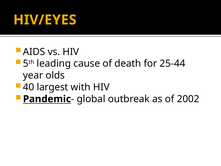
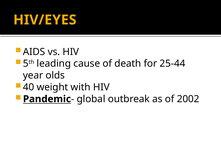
largest: largest -> weight
